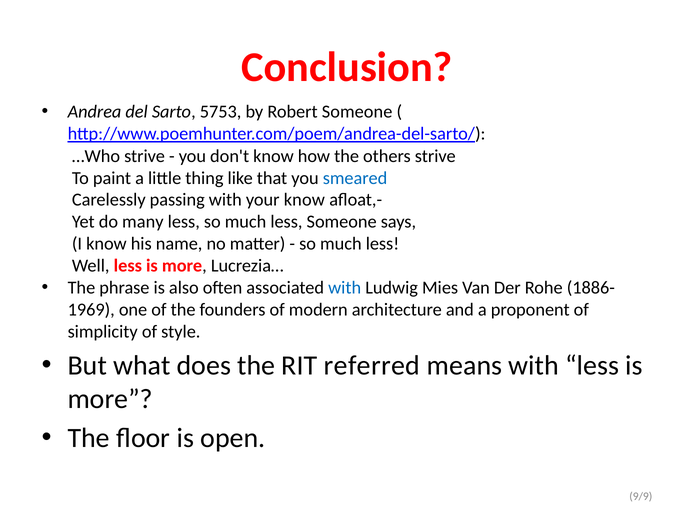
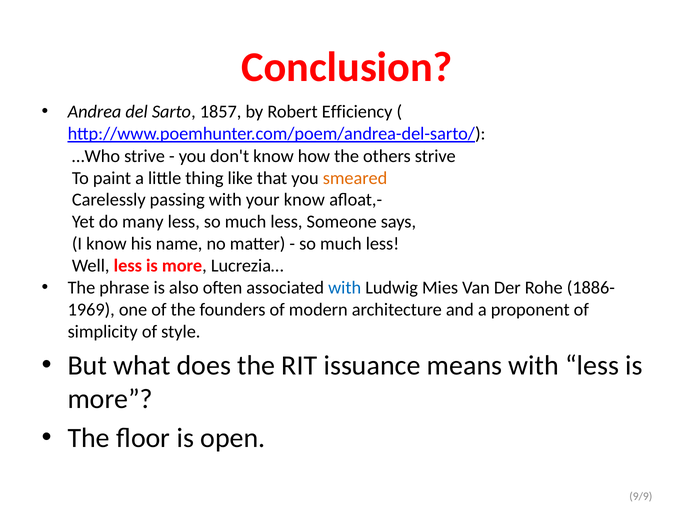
5753: 5753 -> 1857
Robert Someone: Someone -> Efficiency
smeared colour: blue -> orange
referred: referred -> issuance
